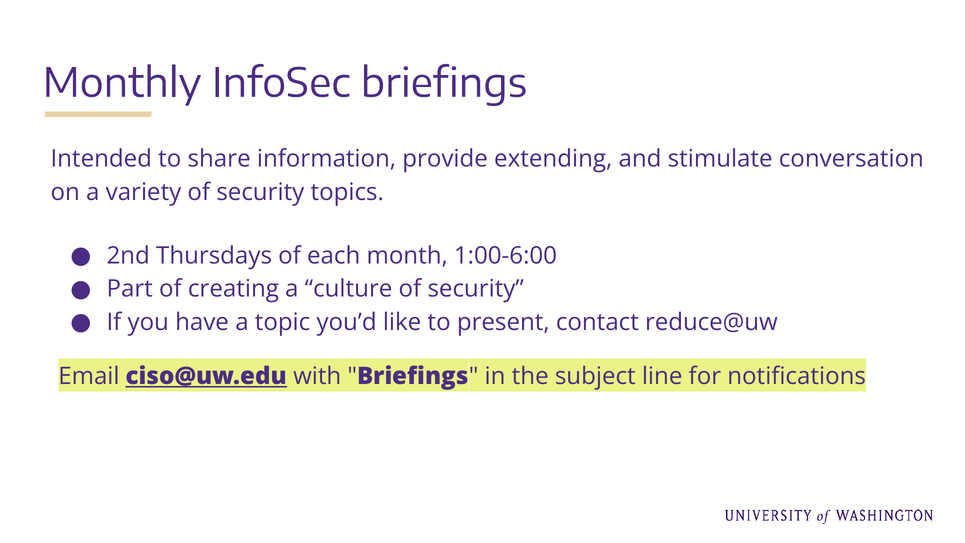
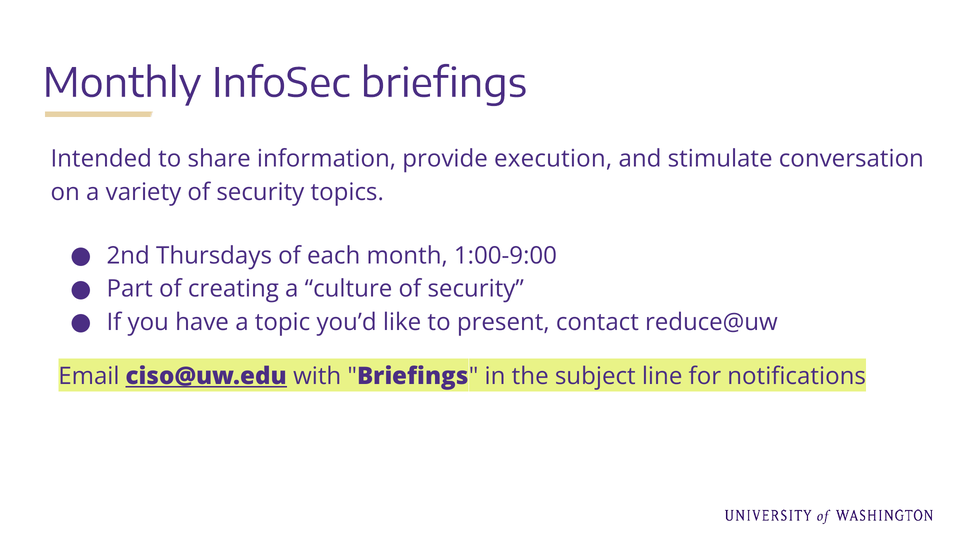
extending: extending -> execution
1:00-6:00: 1:00-6:00 -> 1:00-9:00
